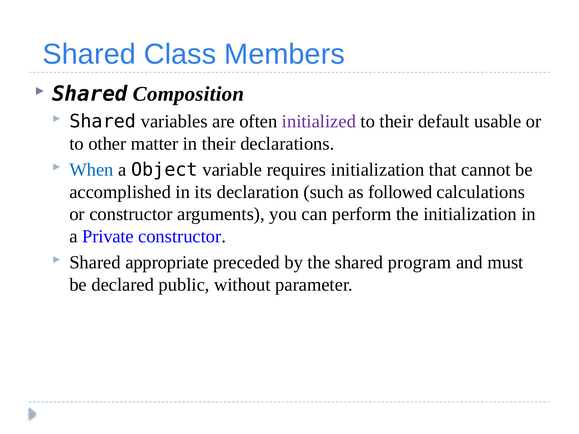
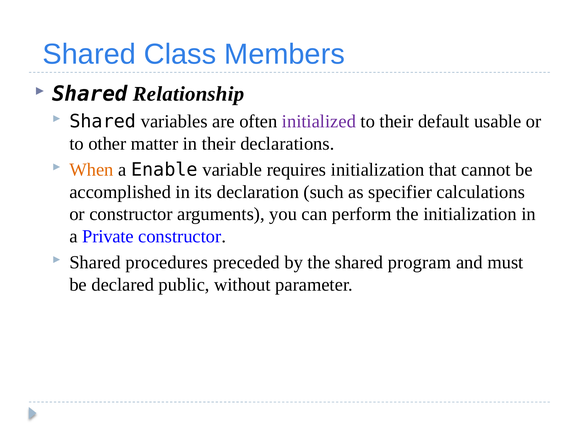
Composition: Composition -> Relationship
When colour: blue -> orange
Object: Object -> Enable
followed: followed -> specifier
appropriate: appropriate -> procedures
